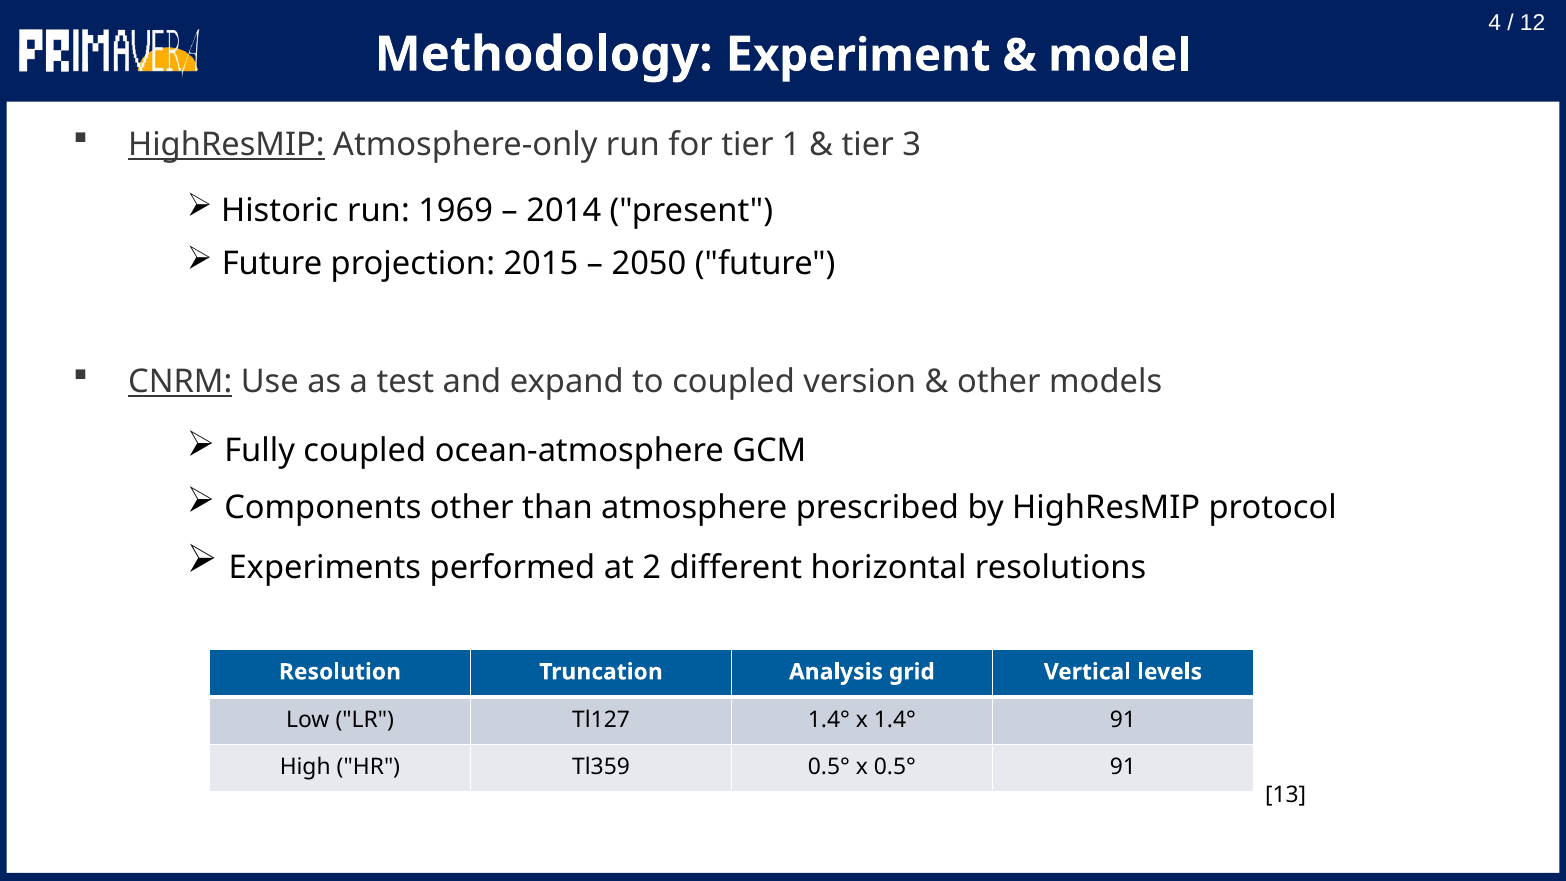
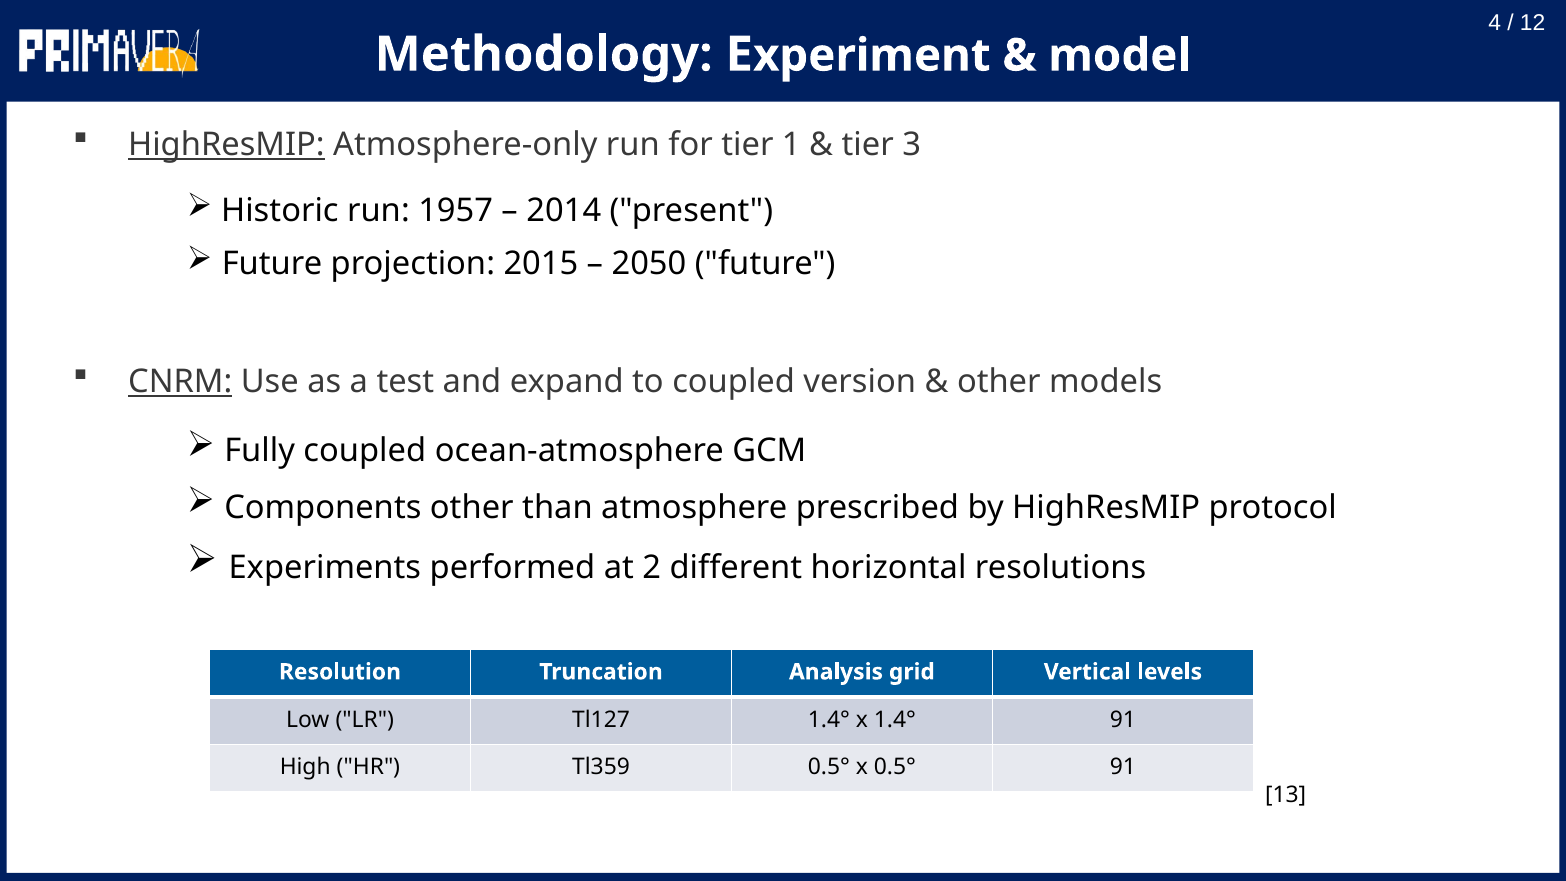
1969: 1969 -> 1957
